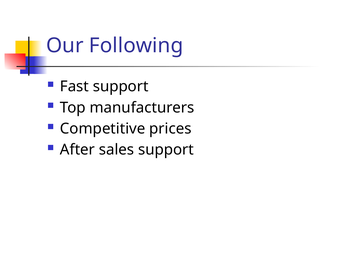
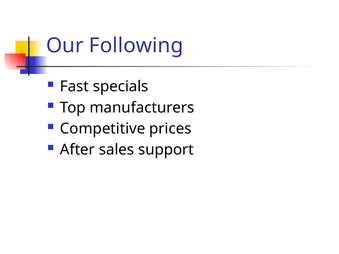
Fast support: support -> specials
